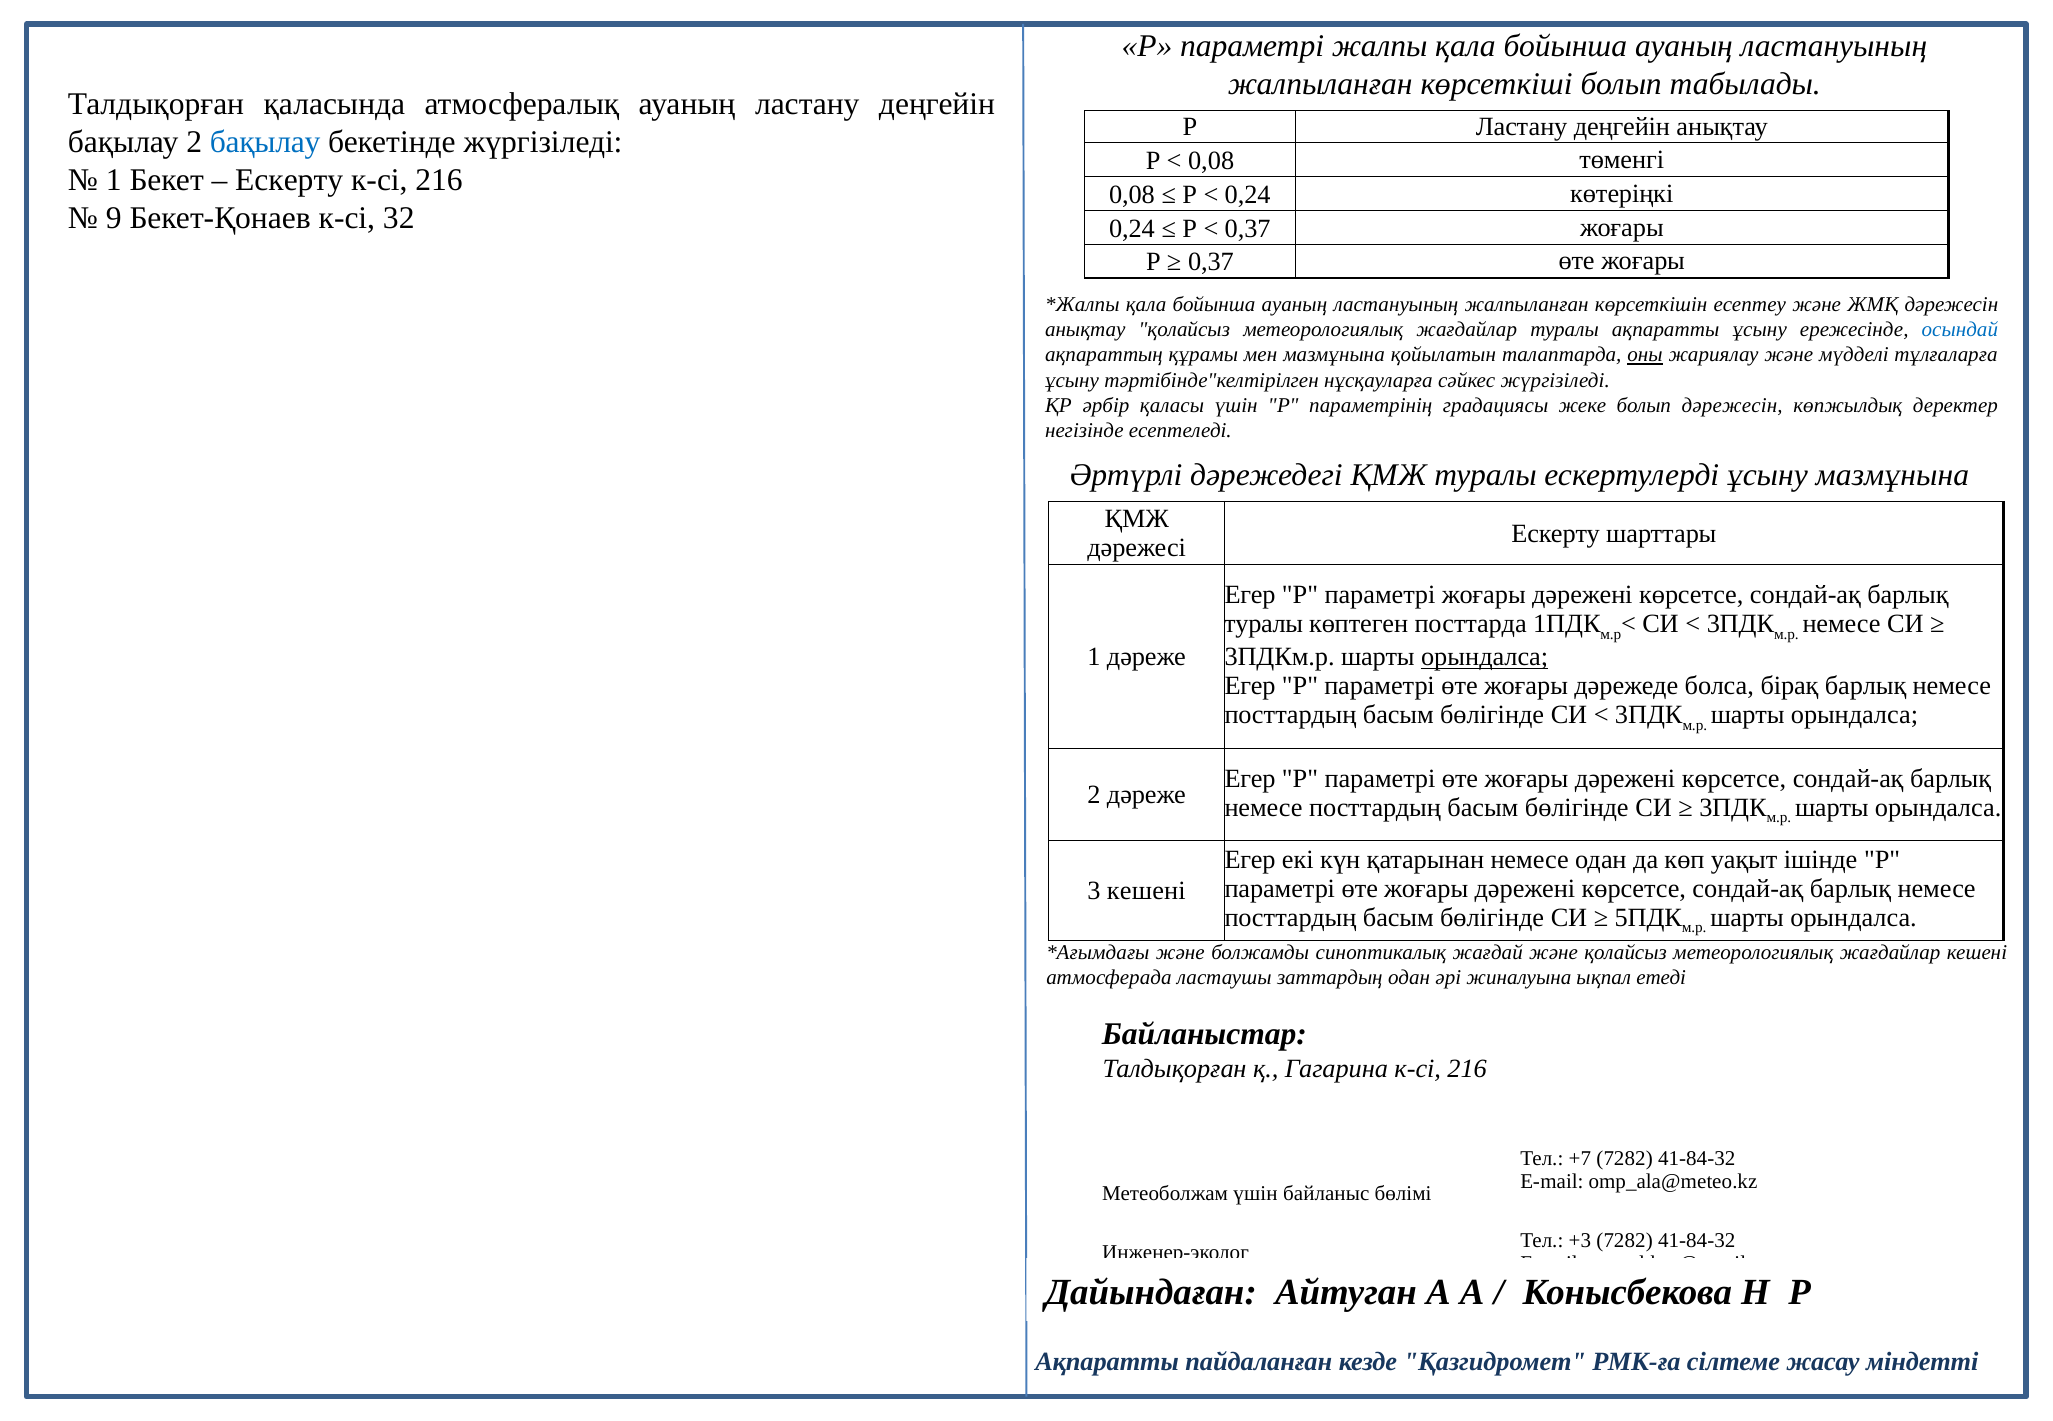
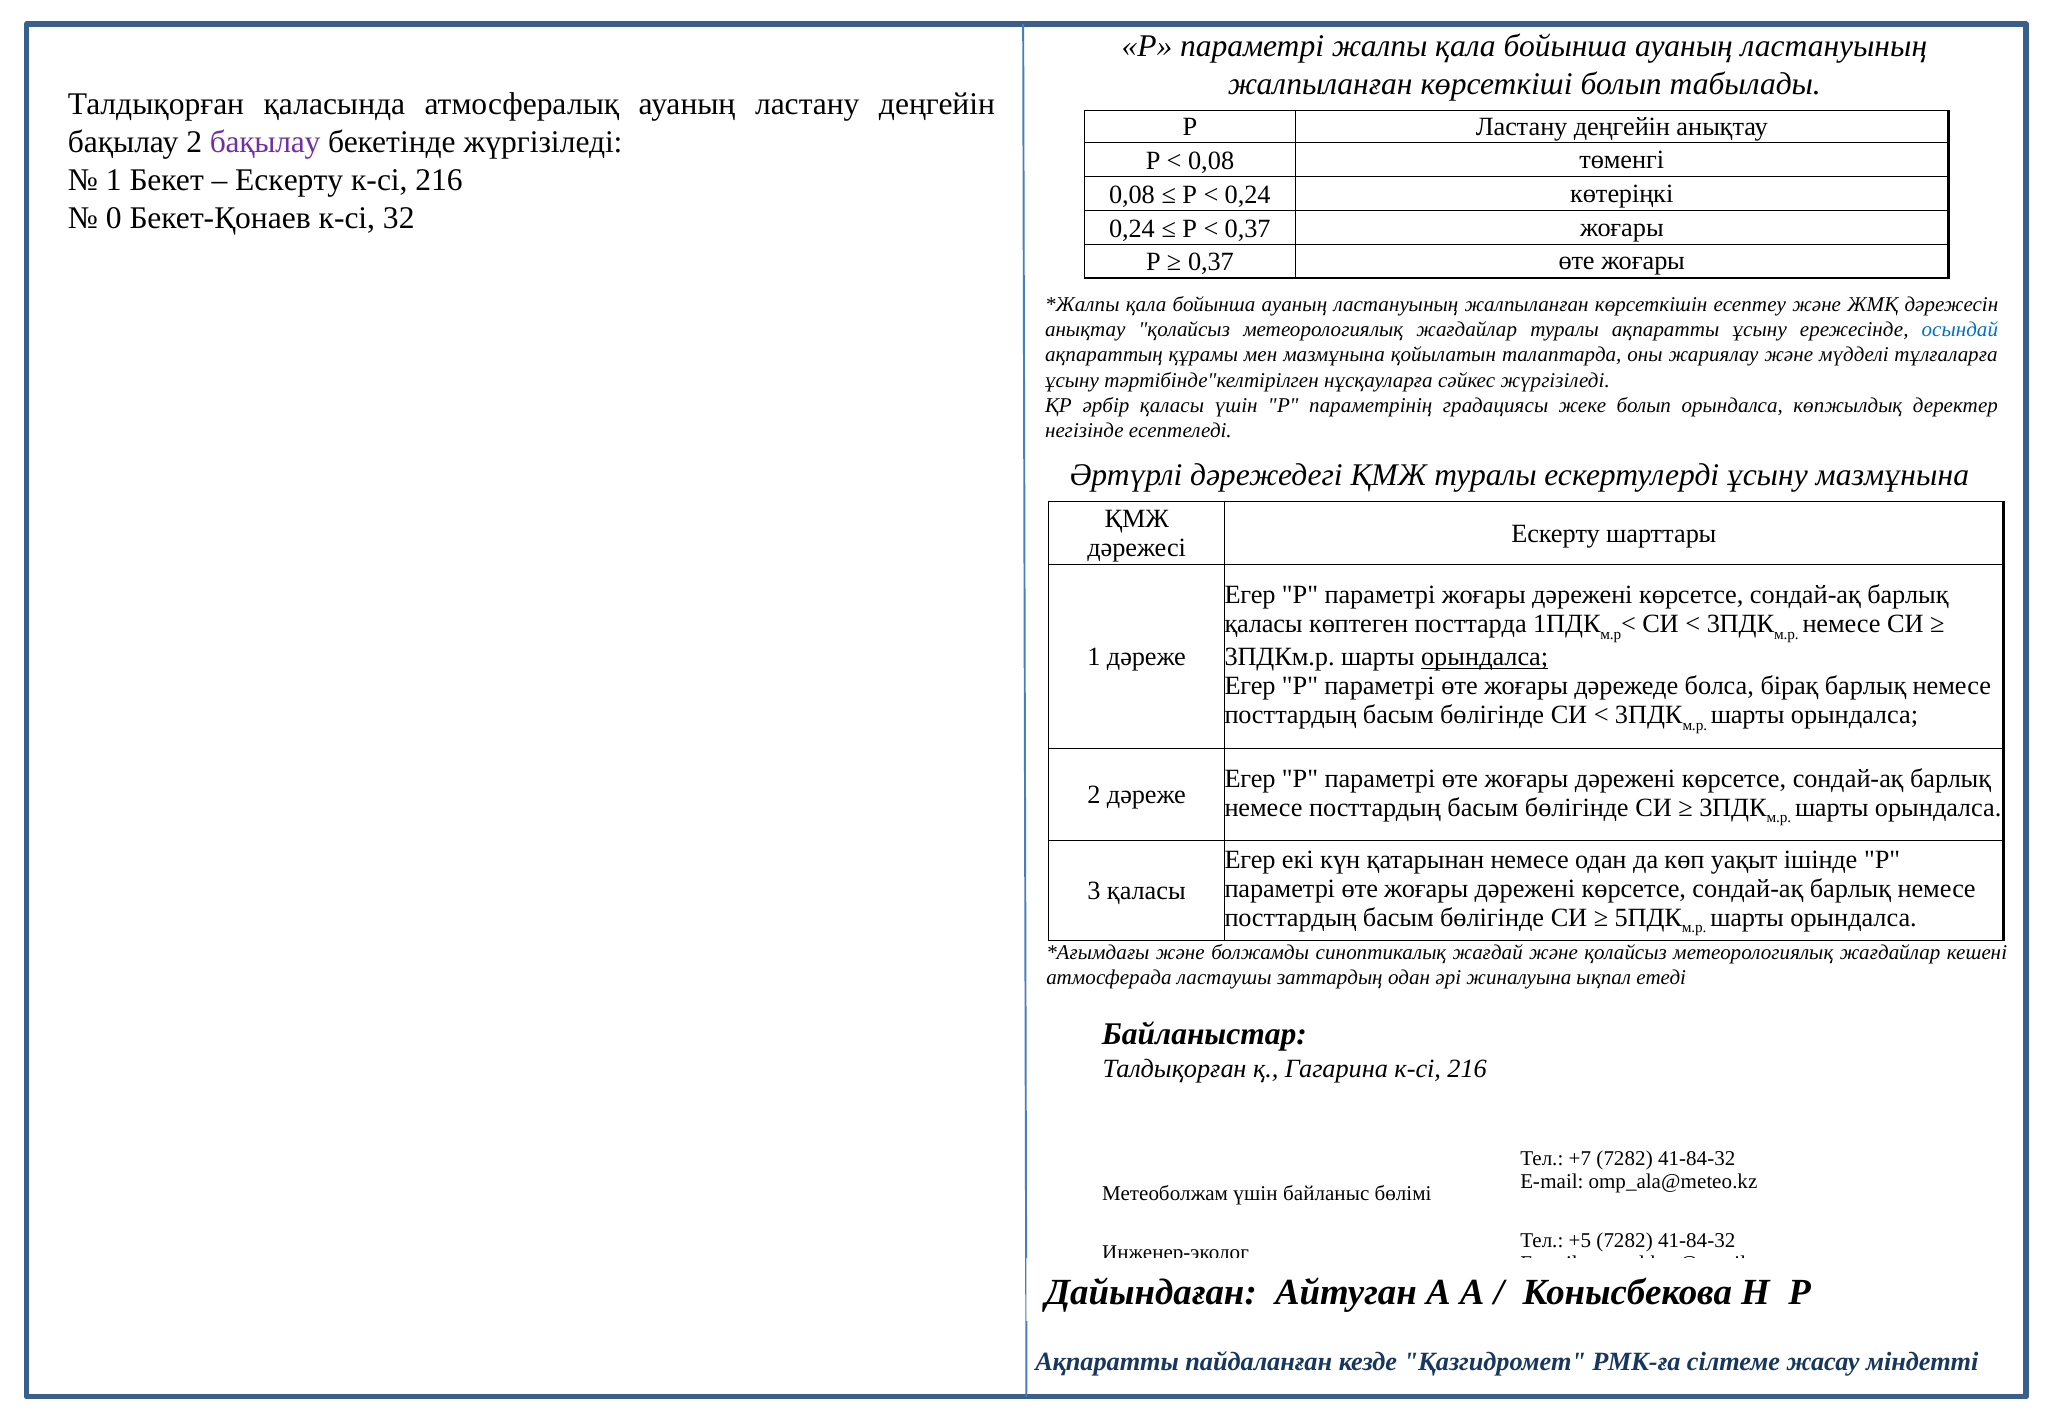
бақылау at (265, 142) colour: blue -> purple
9: 9 -> 0
оны underline: present -> none
болып дәрежесін: дәрежесін -> орындалса
туралы at (1264, 624): туралы -> қаласы
3 кешені: кешені -> қаласы
+3: +3 -> +5
